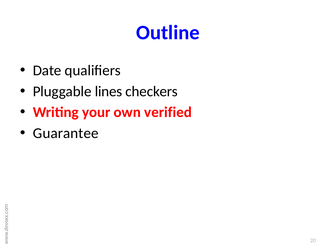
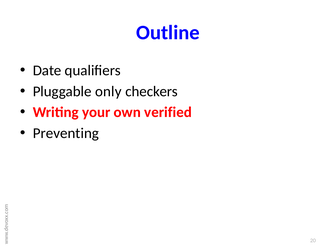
lines: lines -> only
Guarantee: Guarantee -> Preventing
